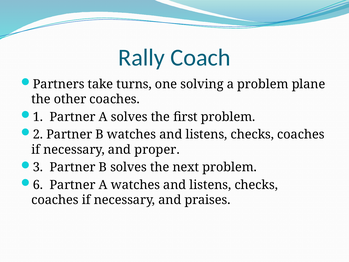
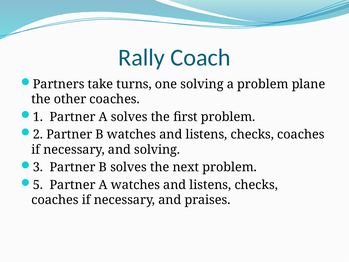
and proper: proper -> solving
6: 6 -> 5
